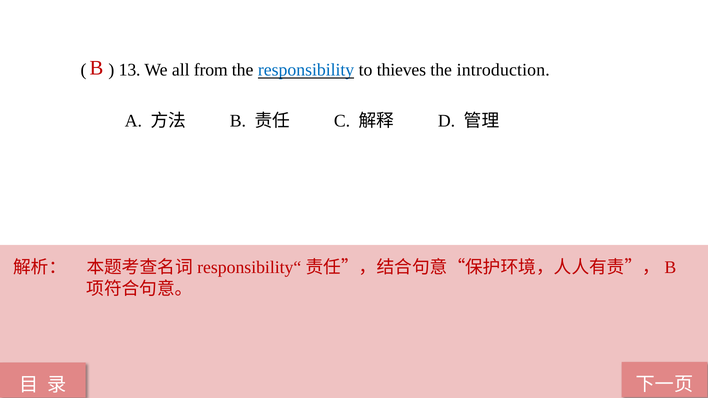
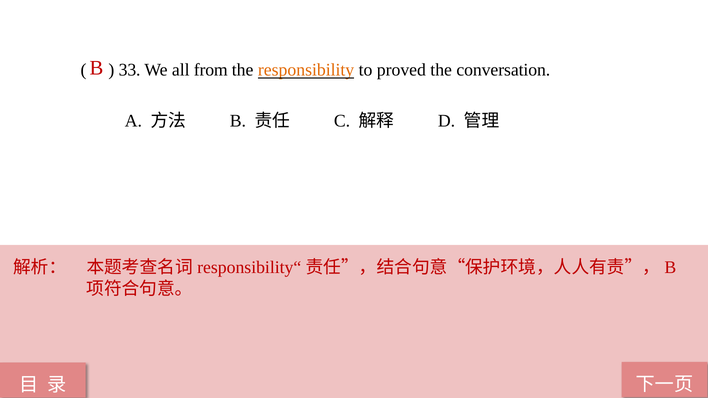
13: 13 -> 33
responsibility colour: blue -> orange
thieves: thieves -> proved
introduction: introduction -> conversation
